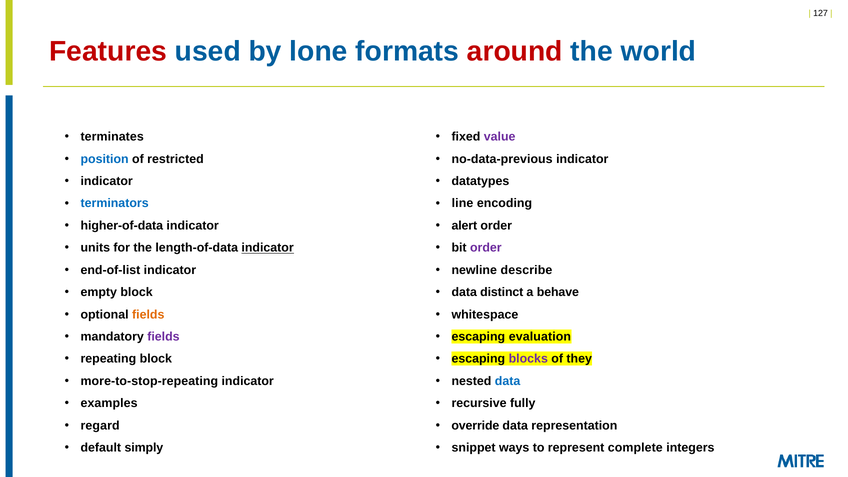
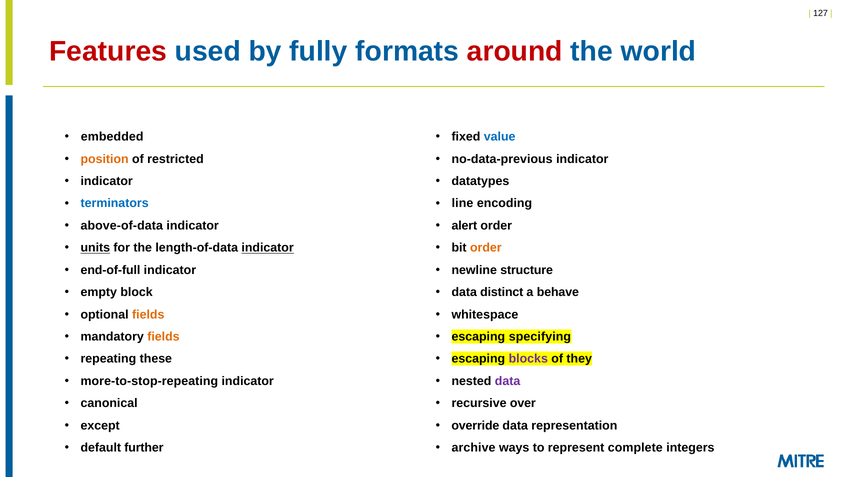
lone: lone -> fully
terminates: terminates -> embedded
value colour: purple -> blue
position colour: blue -> orange
higher-of-data: higher-of-data -> above-of-data
units underline: none -> present
order at (486, 248) colour: purple -> orange
end-of-list: end-of-list -> end-of-full
describe: describe -> structure
fields at (163, 337) colour: purple -> orange
evaluation: evaluation -> specifying
repeating block: block -> these
data at (508, 381) colour: blue -> purple
examples: examples -> canonical
fully: fully -> over
regard: regard -> except
simply: simply -> further
snippet: snippet -> archive
